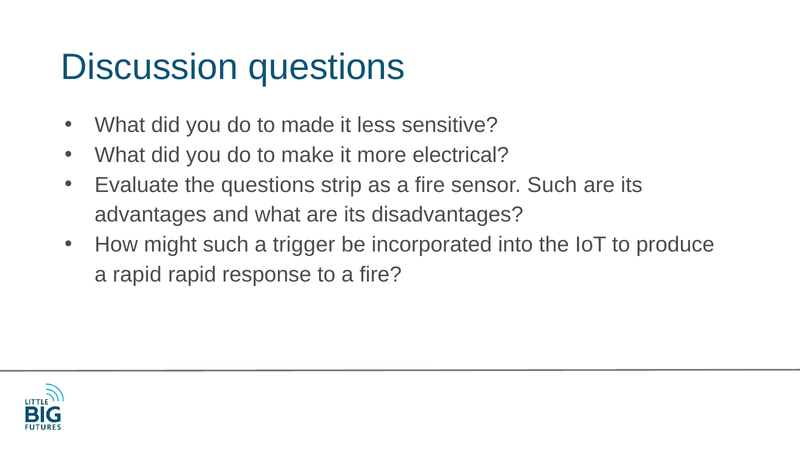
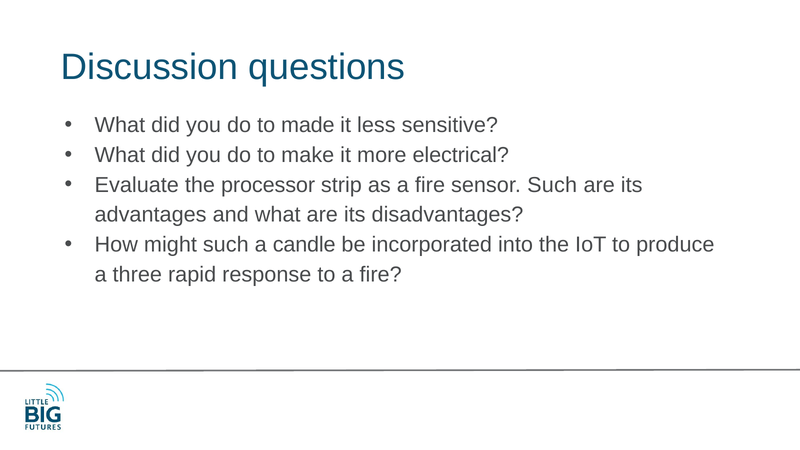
the questions: questions -> processor
trigger: trigger -> candle
a rapid: rapid -> three
